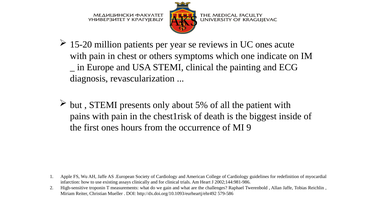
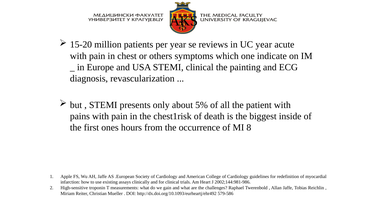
UC ones: ones -> year
9: 9 -> 8
